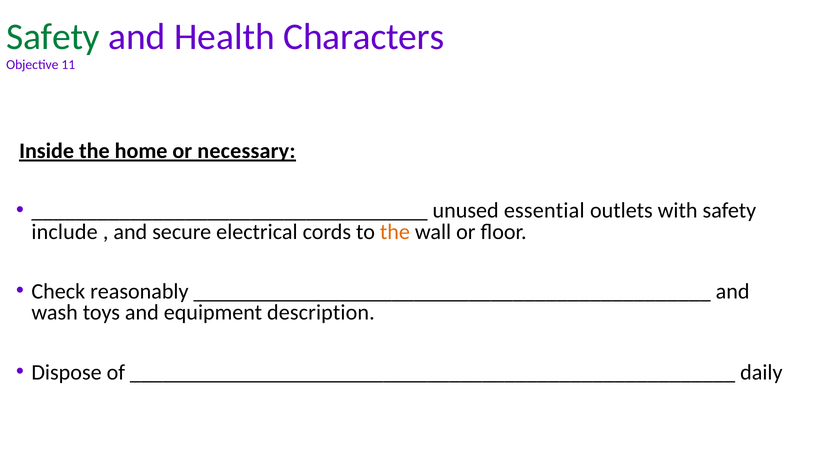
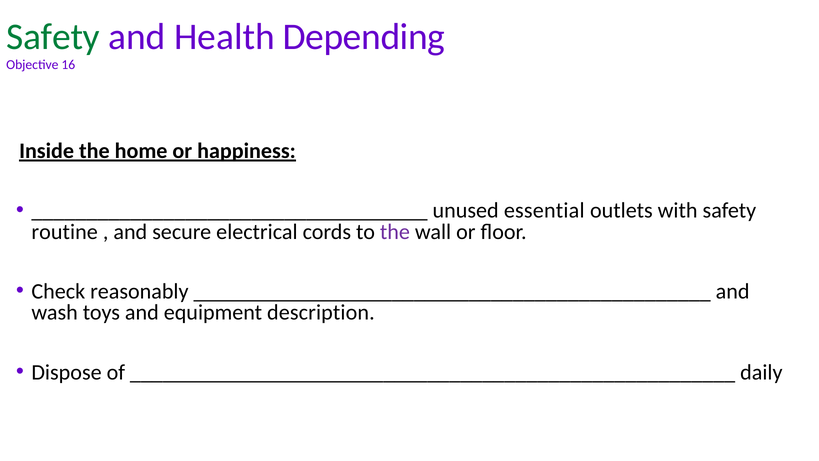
Characters: Characters -> Depending
11: 11 -> 16
necessary: necessary -> happiness
include: include -> routine
the at (395, 232) colour: orange -> purple
